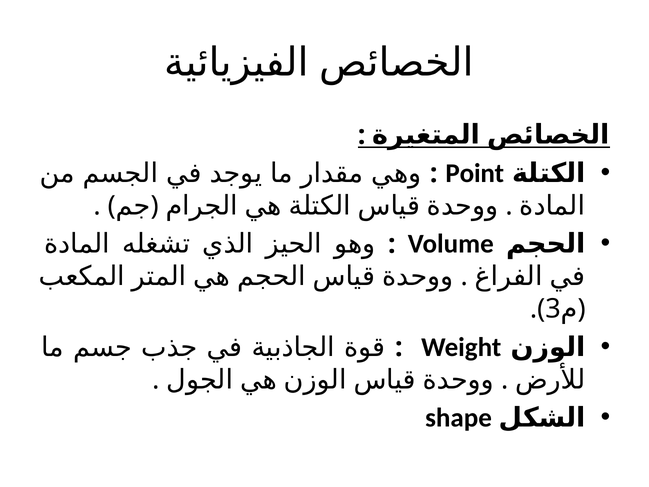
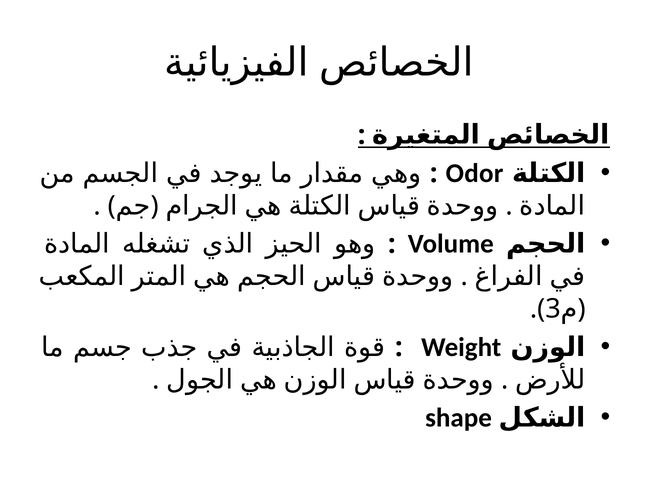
Point: Point -> Odor
